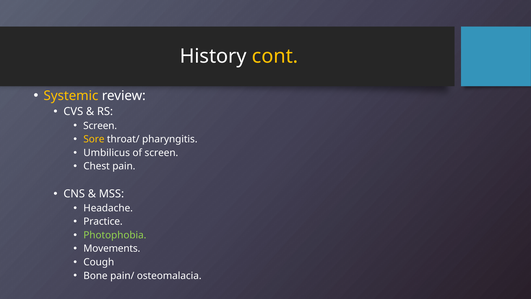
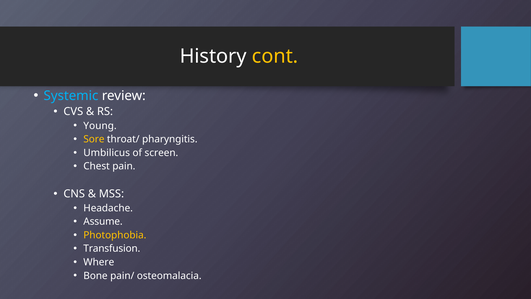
Systemic colour: yellow -> light blue
Screen at (100, 126): Screen -> Young
Practice: Practice -> Assume
Photophobia colour: light green -> yellow
Movements: Movements -> Transfusion
Cough: Cough -> Where
